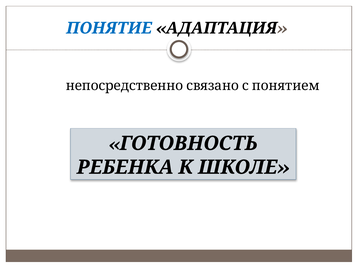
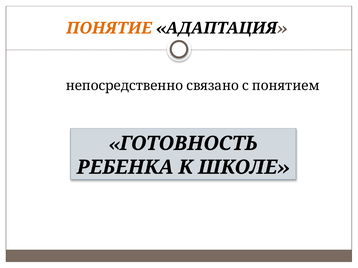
ПОНЯТИЕ colour: blue -> orange
